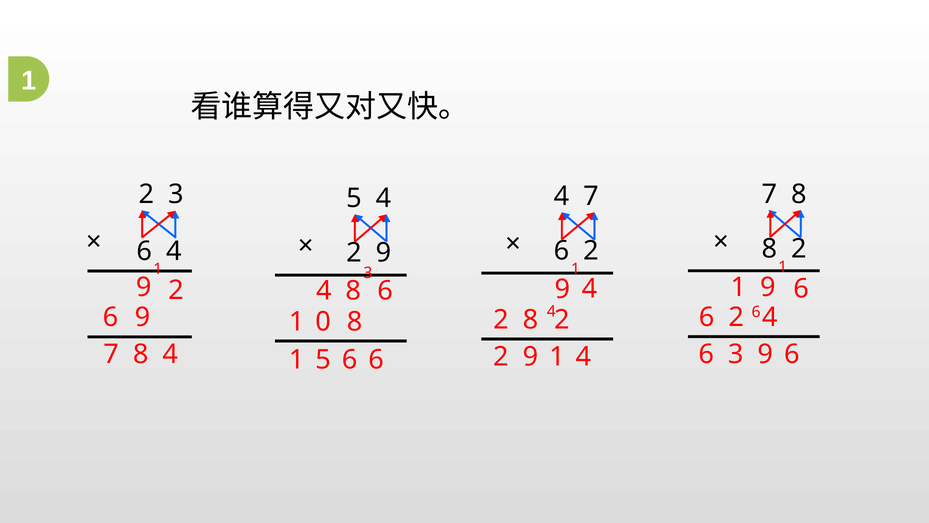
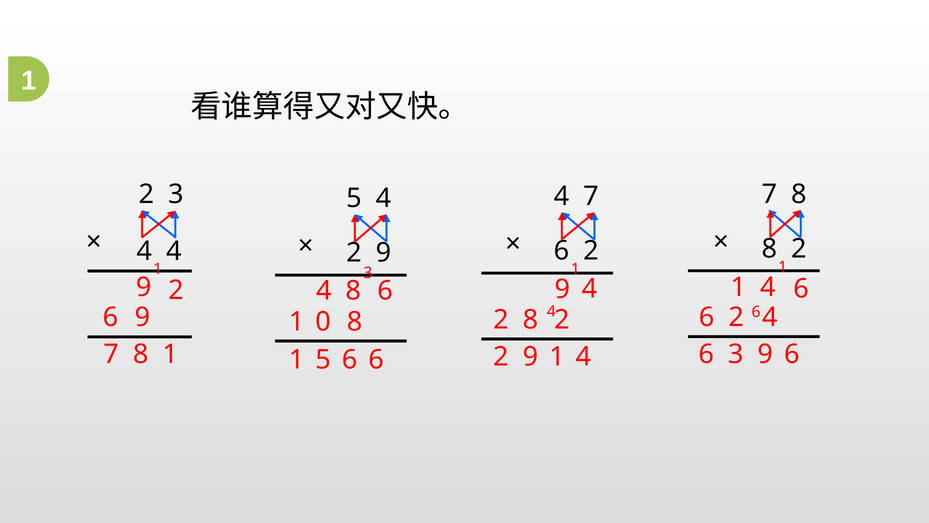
6 at (144, 251): 6 -> 4
9 at (768, 287): 9 -> 4
7 8 4: 4 -> 1
